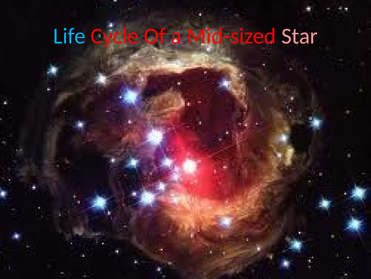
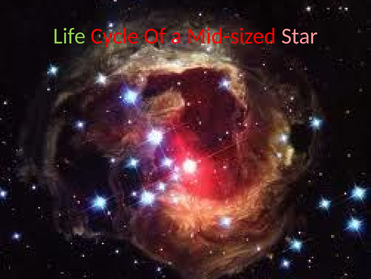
Life colour: light blue -> light green
